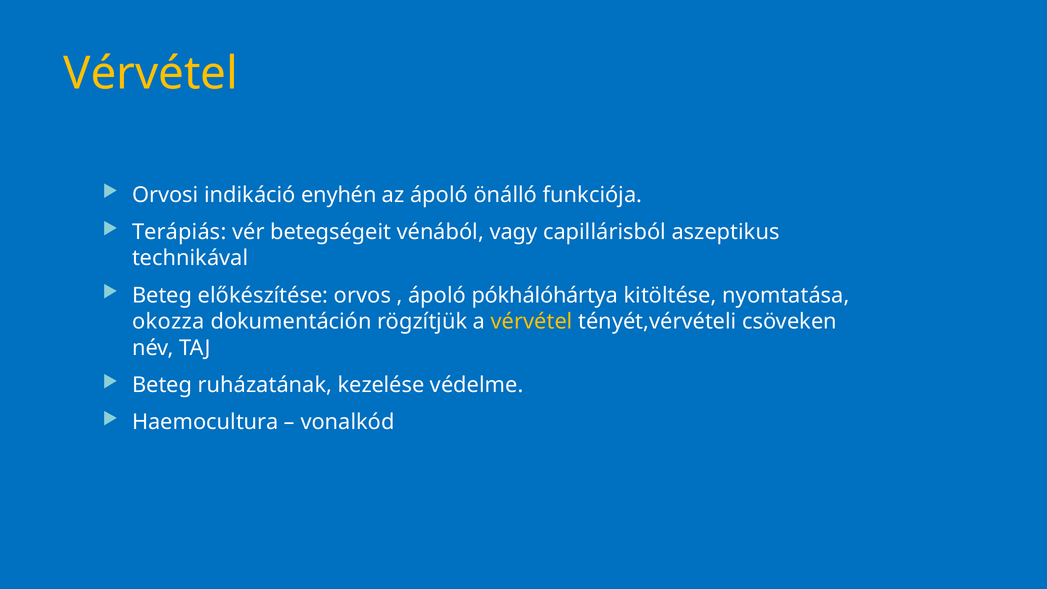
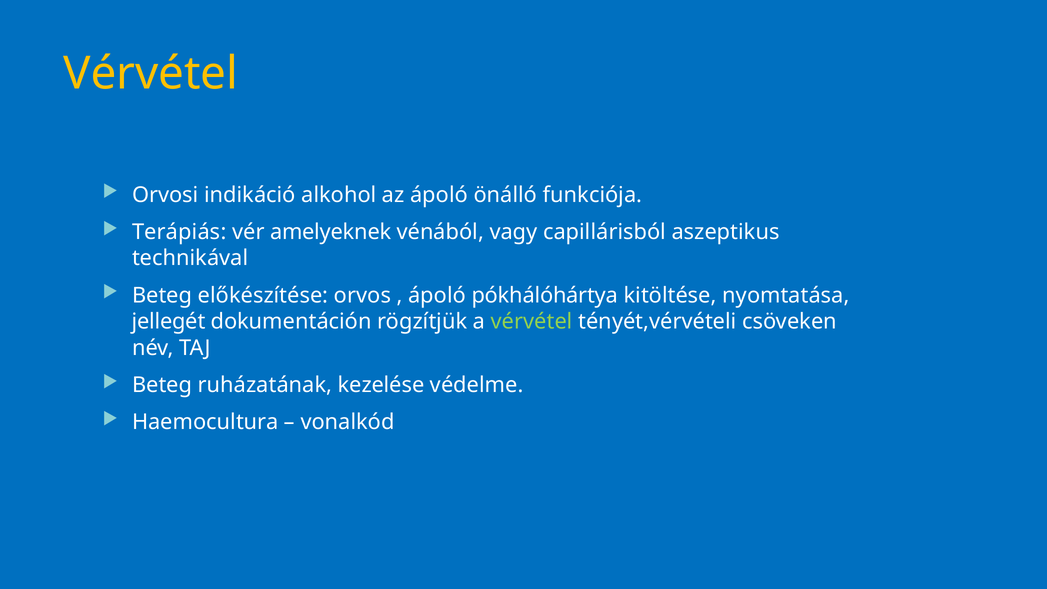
enyhén: enyhén -> alkohol
betegségeit: betegségeit -> amelyeknek
okozza: okozza -> jellegét
vérvétel at (532, 322) colour: yellow -> light green
